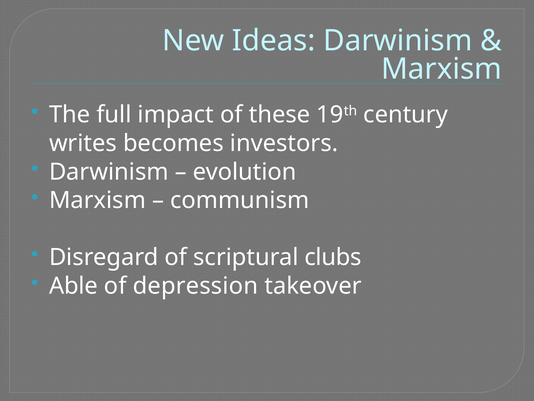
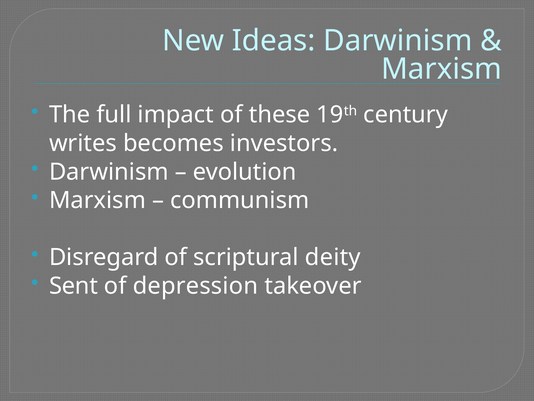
clubs: clubs -> deity
Able: Able -> Sent
